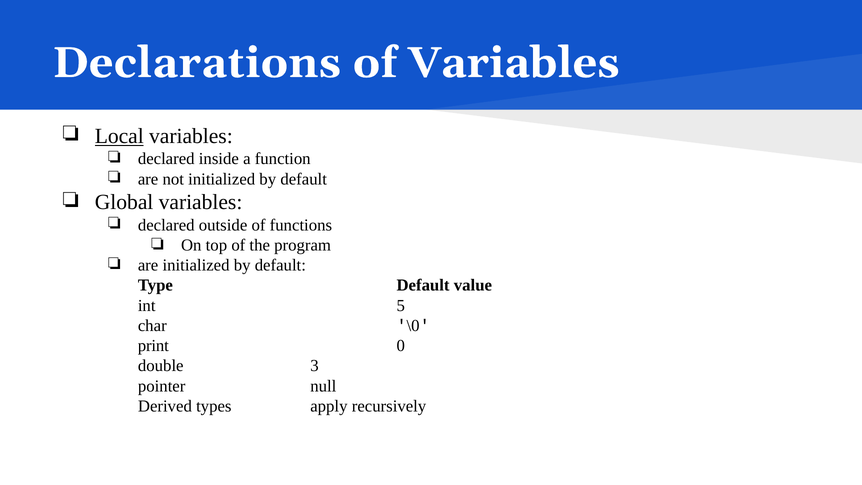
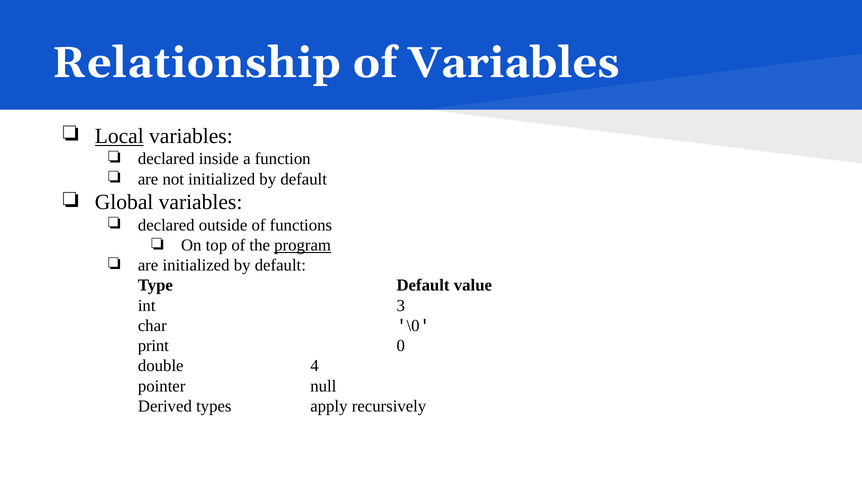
Declarations: Declarations -> Relationship
program underline: none -> present
5: 5 -> 3
3: 3 -> 4
